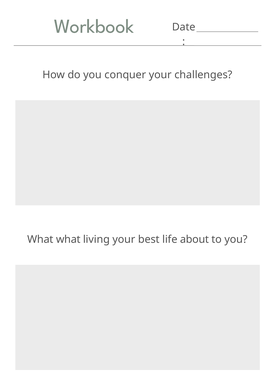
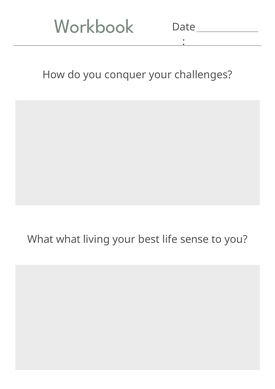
about: about -> sense
